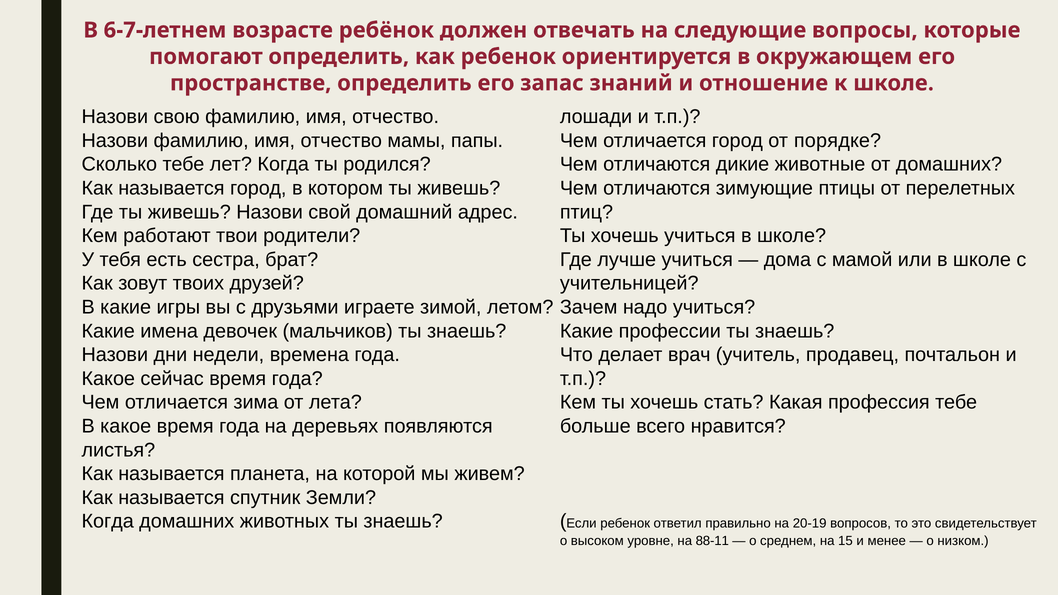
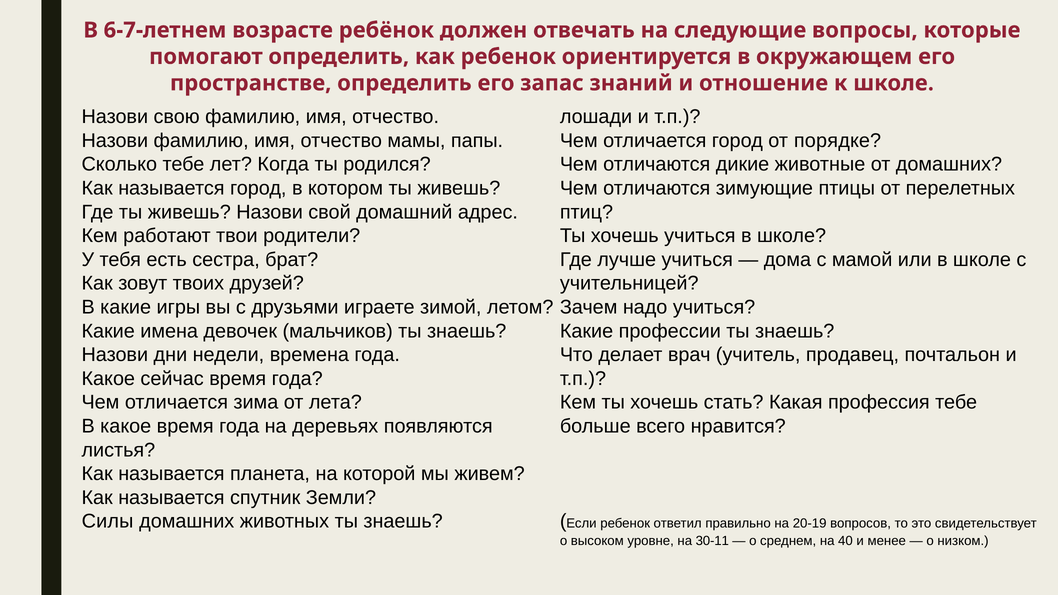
Когда at (108, 522): Когда -> Силы
88-11: 88-11 -> 30-11
15: 15 -> 40
